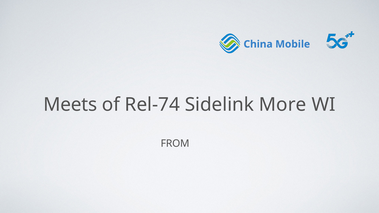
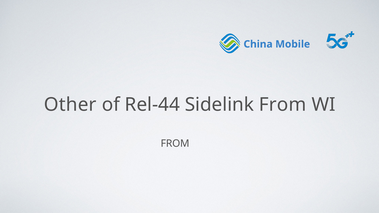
Meets: Meets -> Other
Rel-74: Rel-74 -> Rel-44
Sidelink More: More -> From
